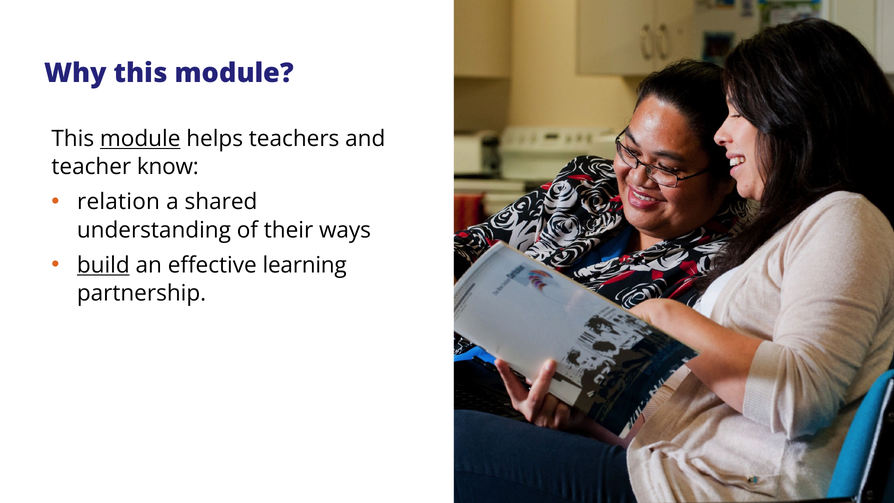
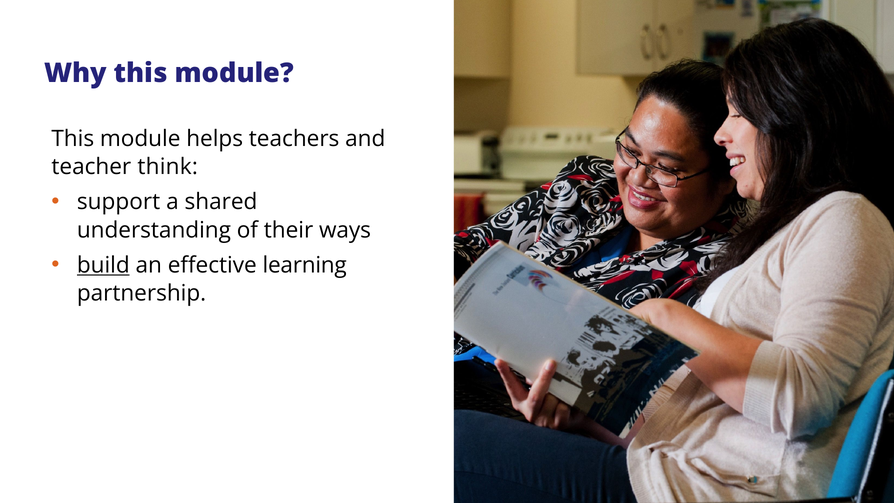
module at (140, 139) underline: present -> none
know: know -> think
relation: relation -> support
